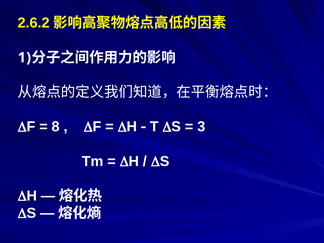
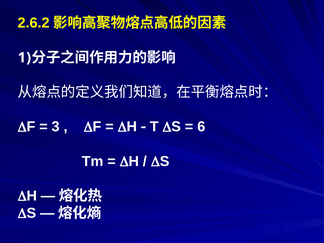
8: 8 -> 3
3: 3 -> 6
